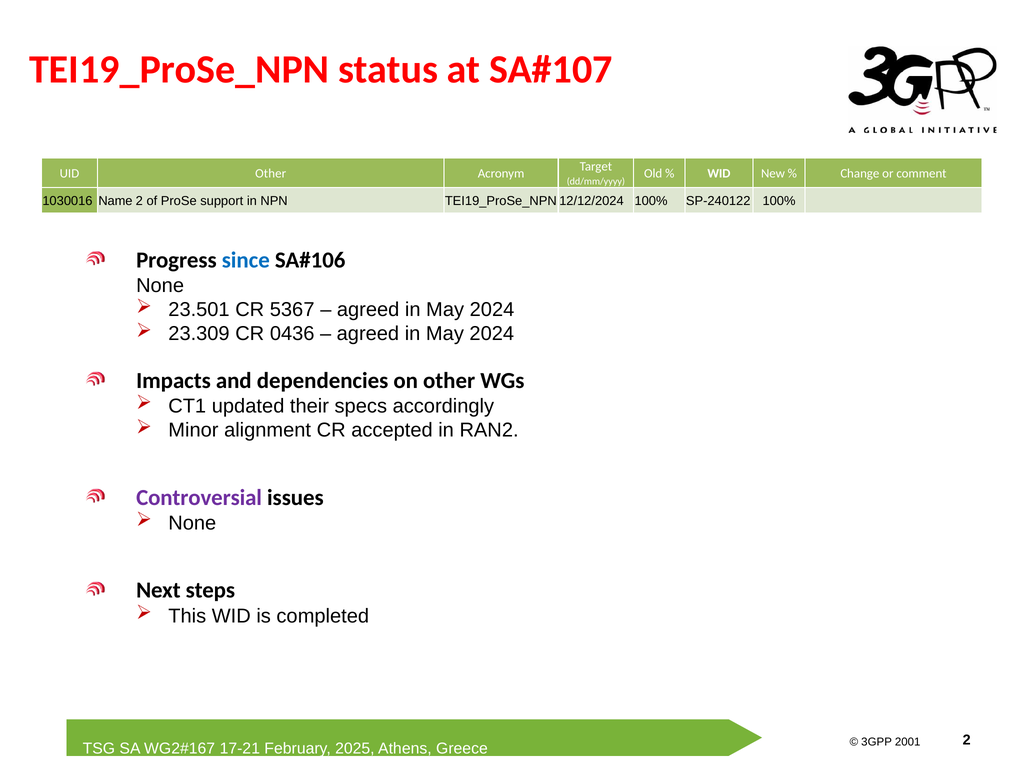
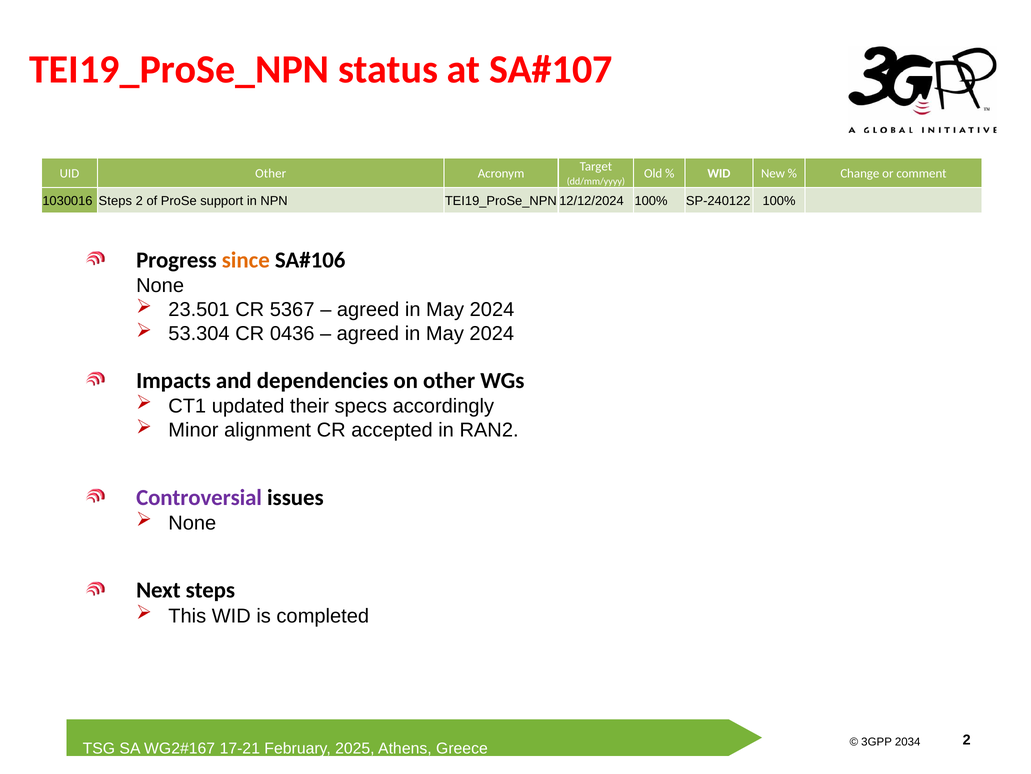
1030016 Name: Name -> Steps
since colour: blue -> orange
23.309: 23.309 -> 53.304
2001: 2001 -> 2034
